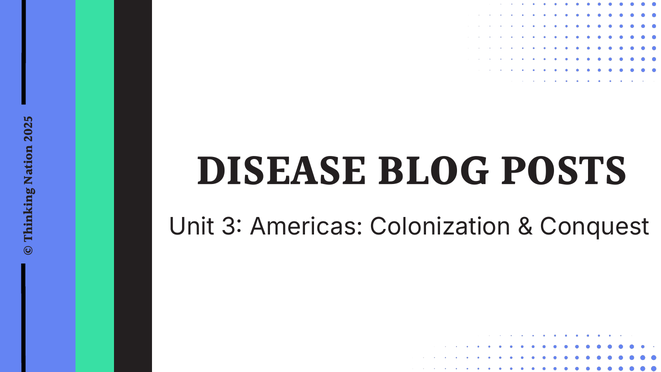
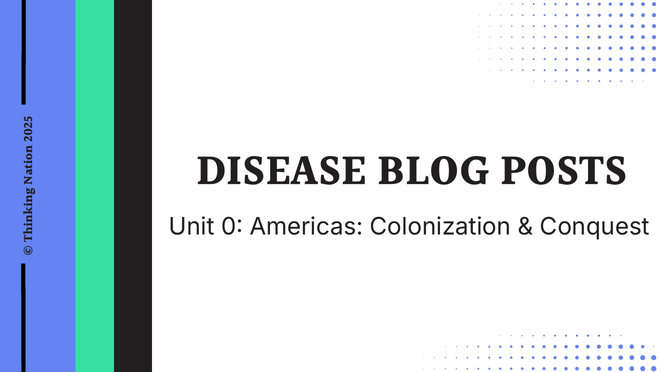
Unit 3: 3 -> 0
